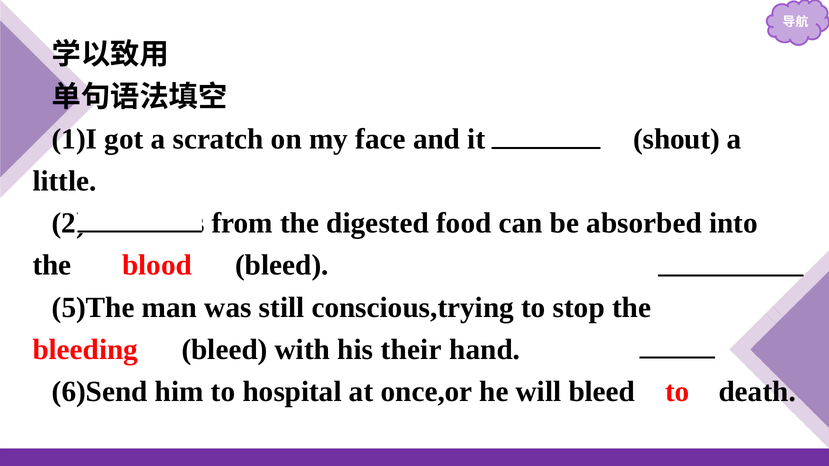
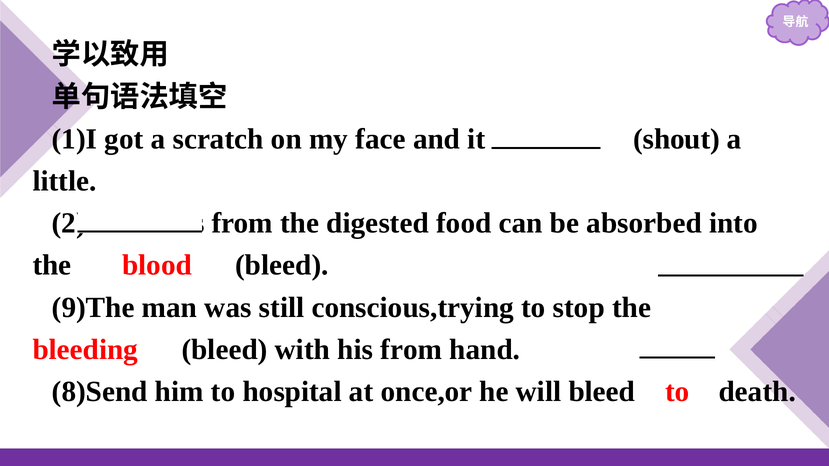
5)The: 5)The -> 9)The
his their: their -> from
6)Send: 6)Send -> 8)Send
